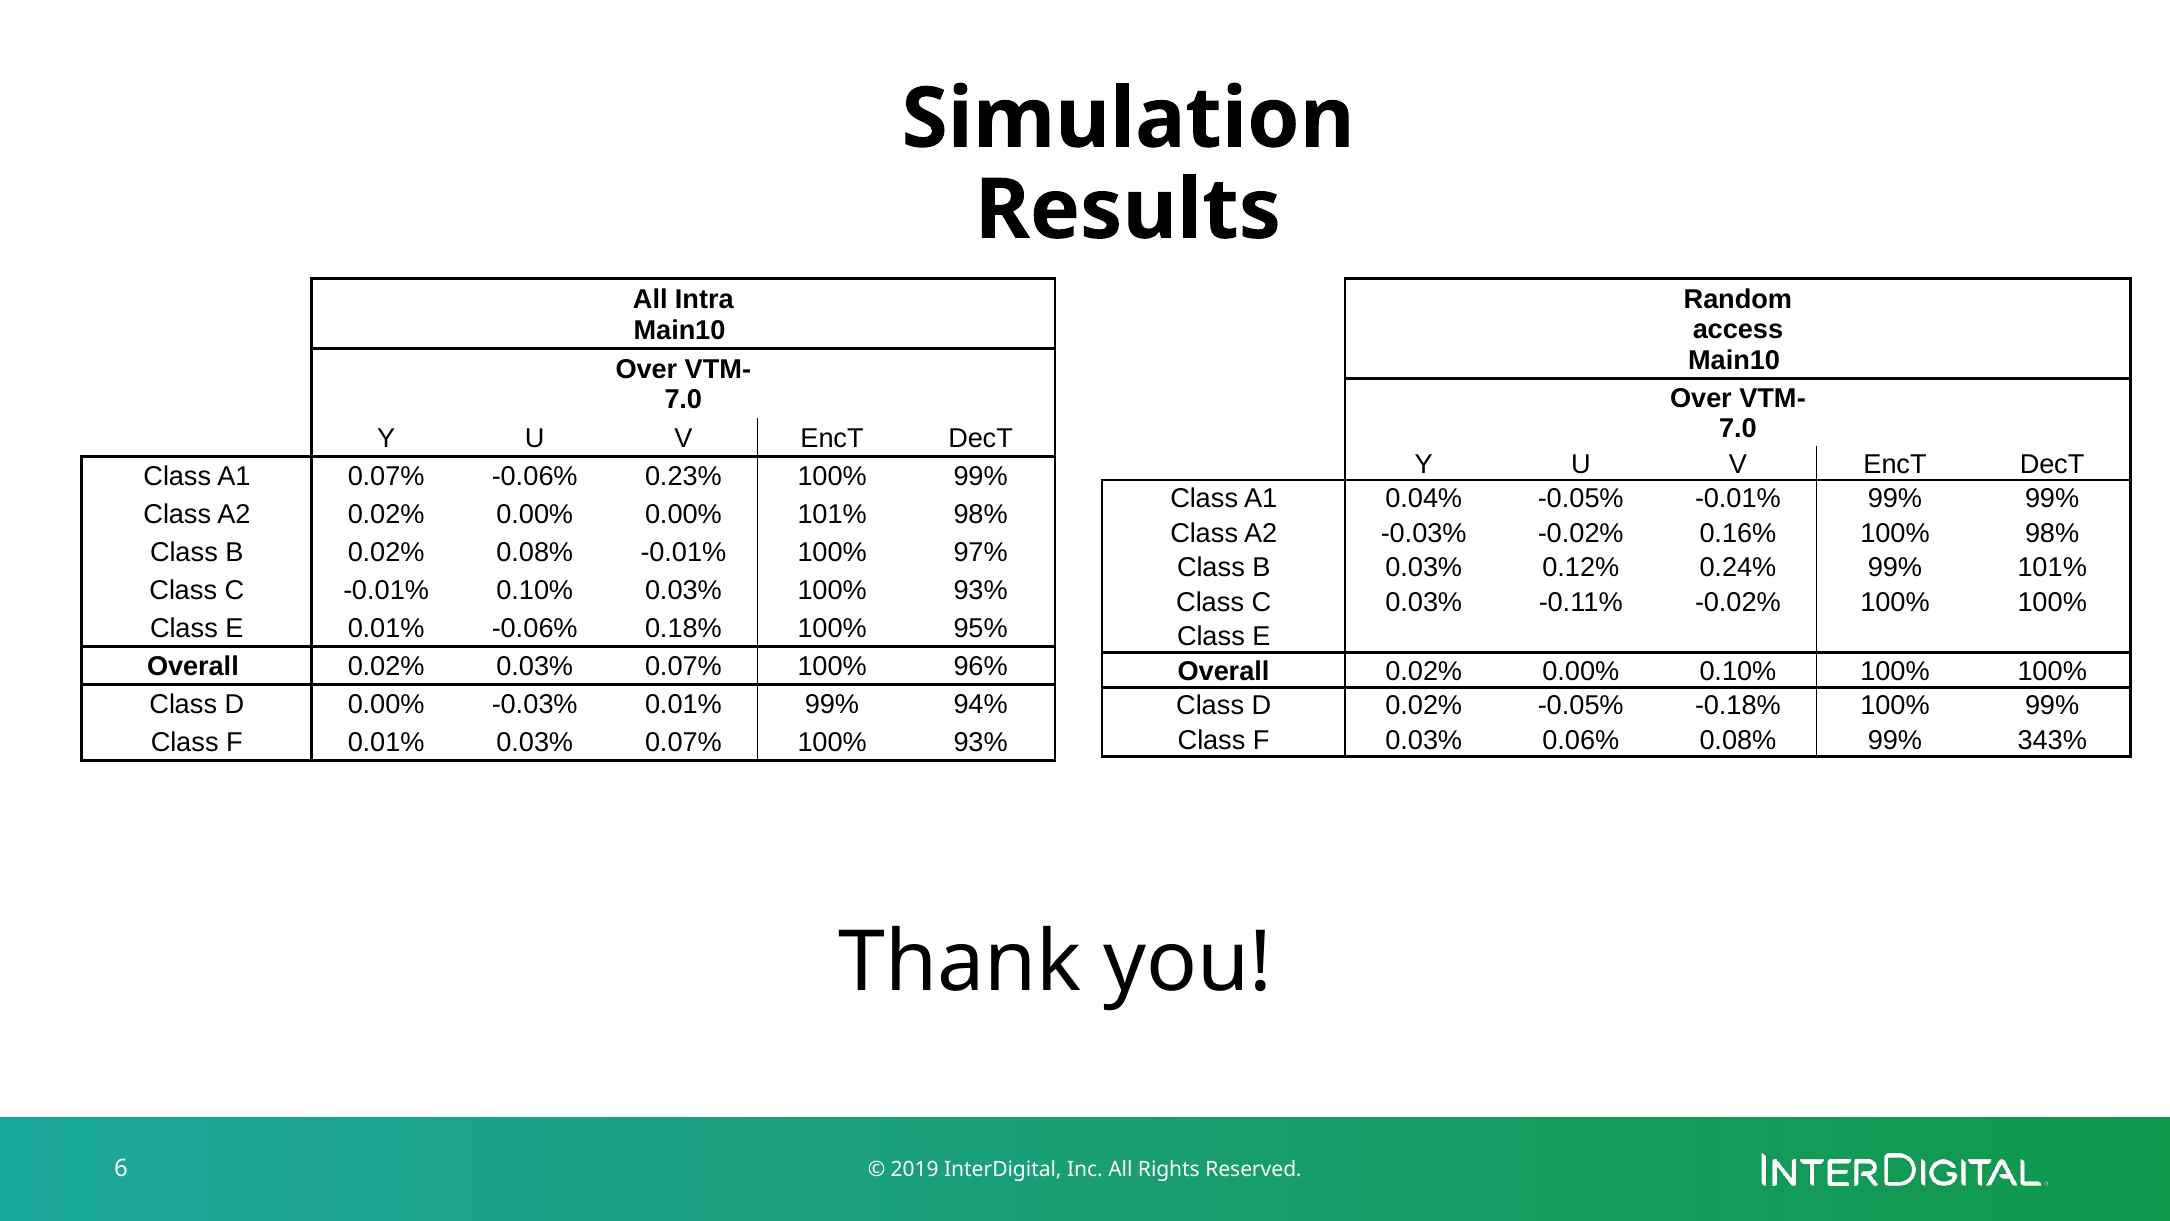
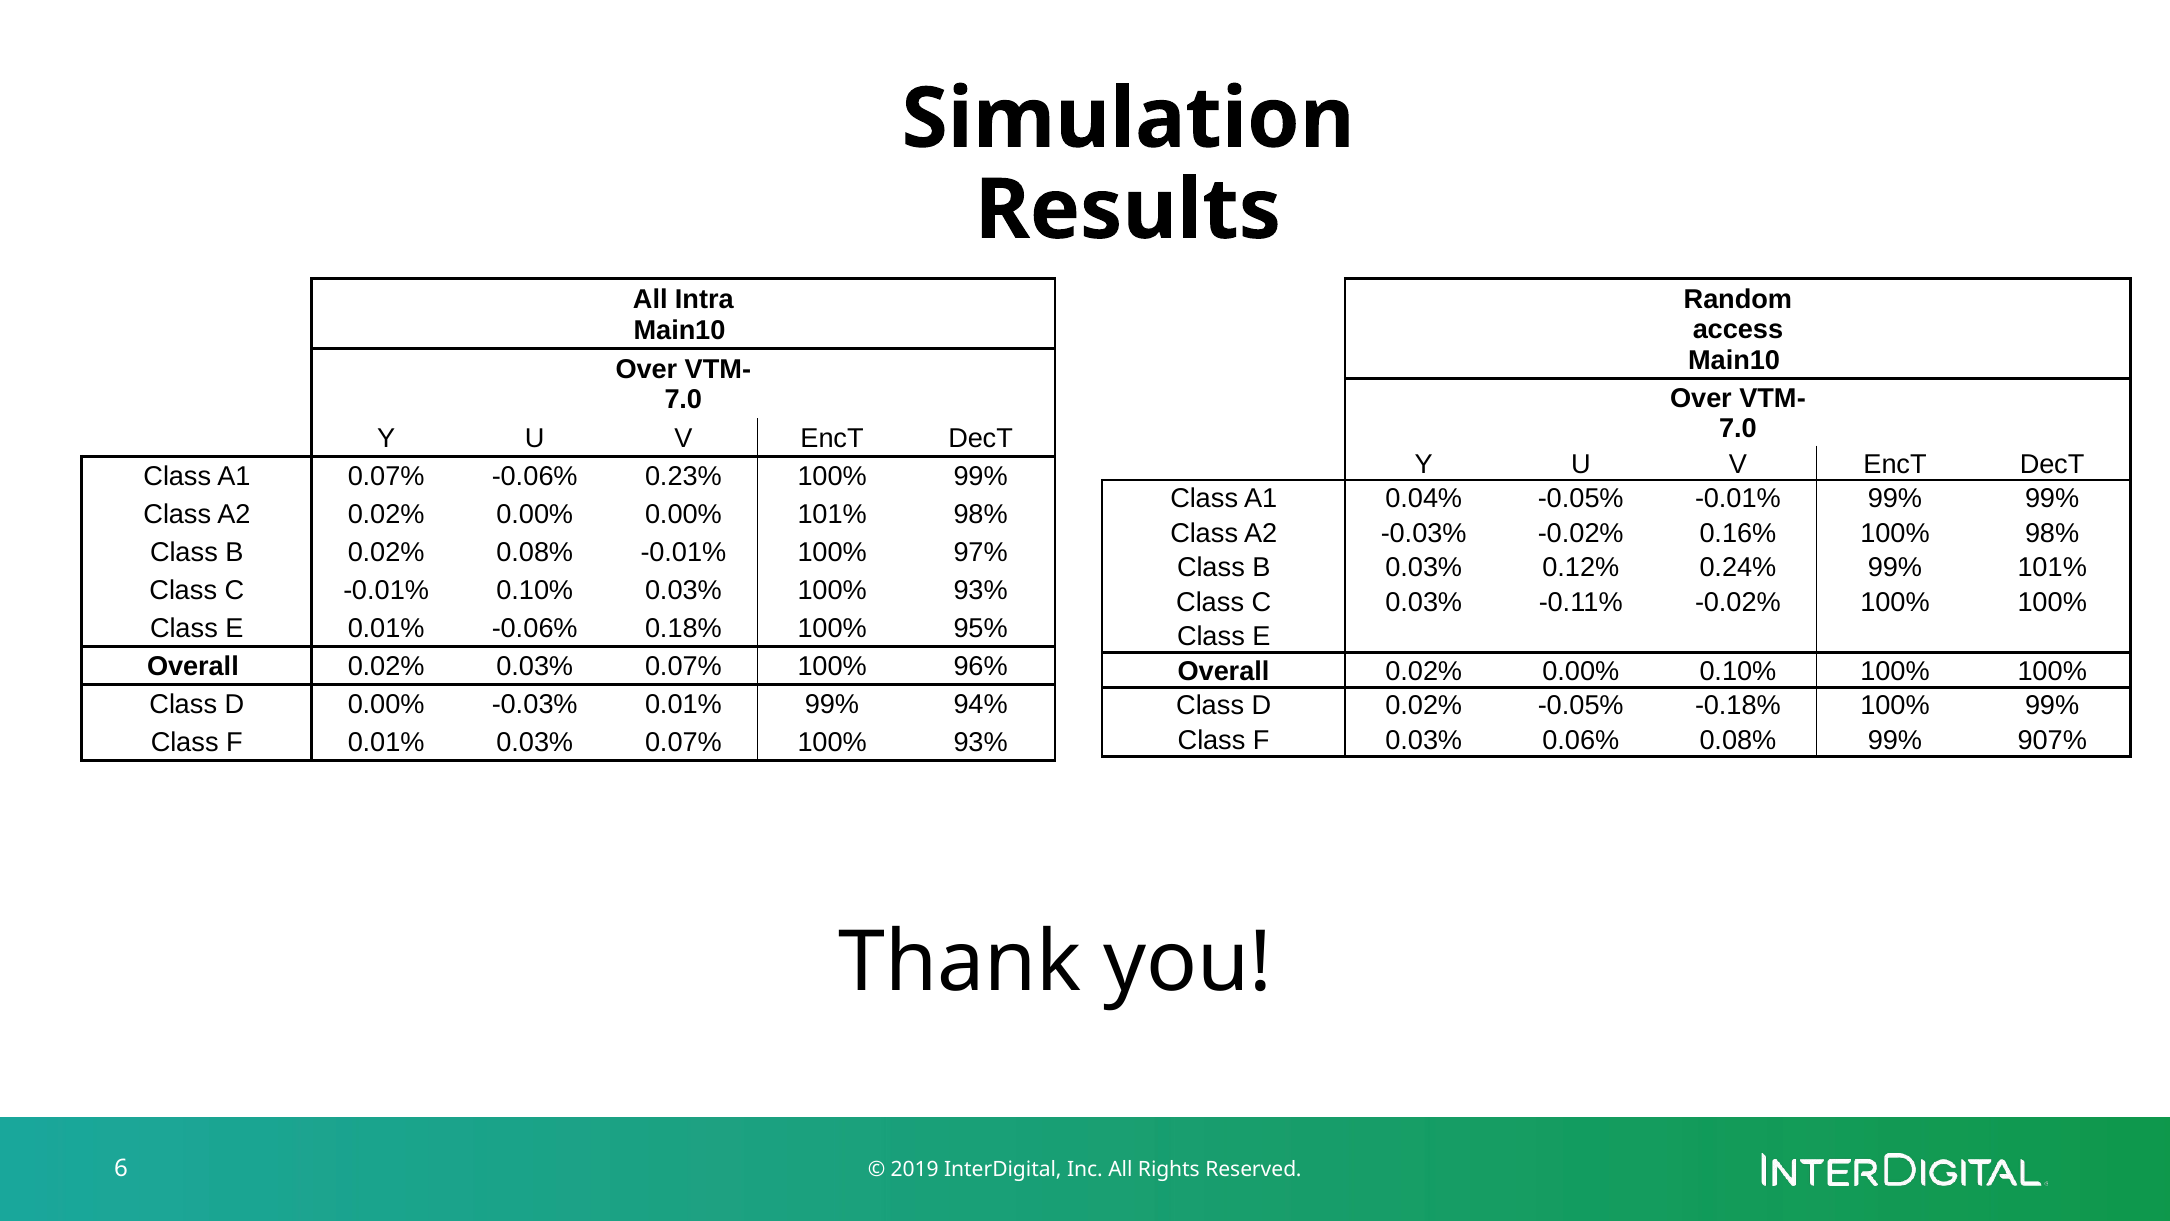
343%: 343% -> 907%
